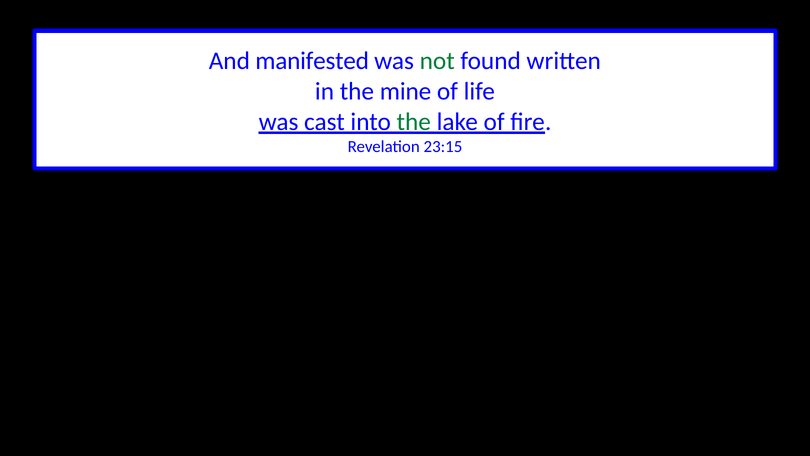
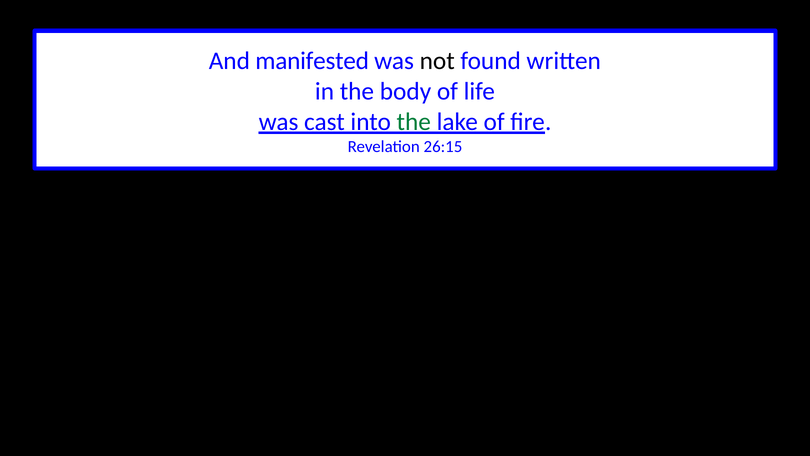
not colour: green -> black
mine: mine -> body
23:15: 23:15 -> 26:15
